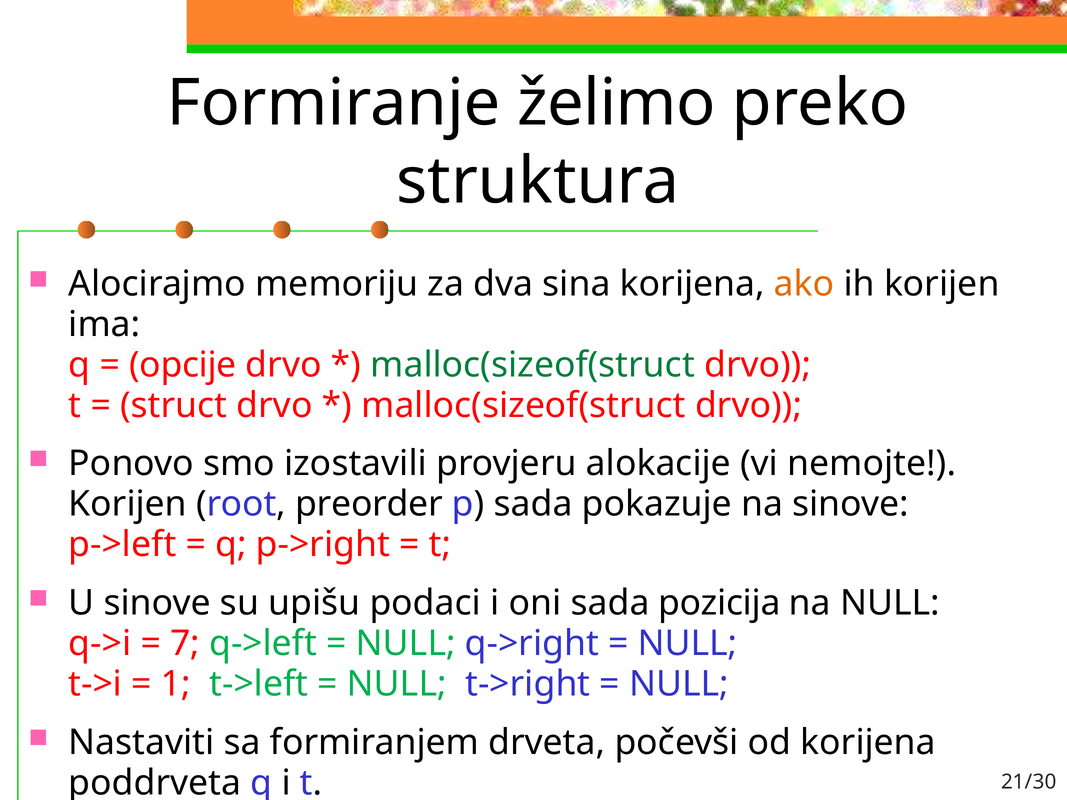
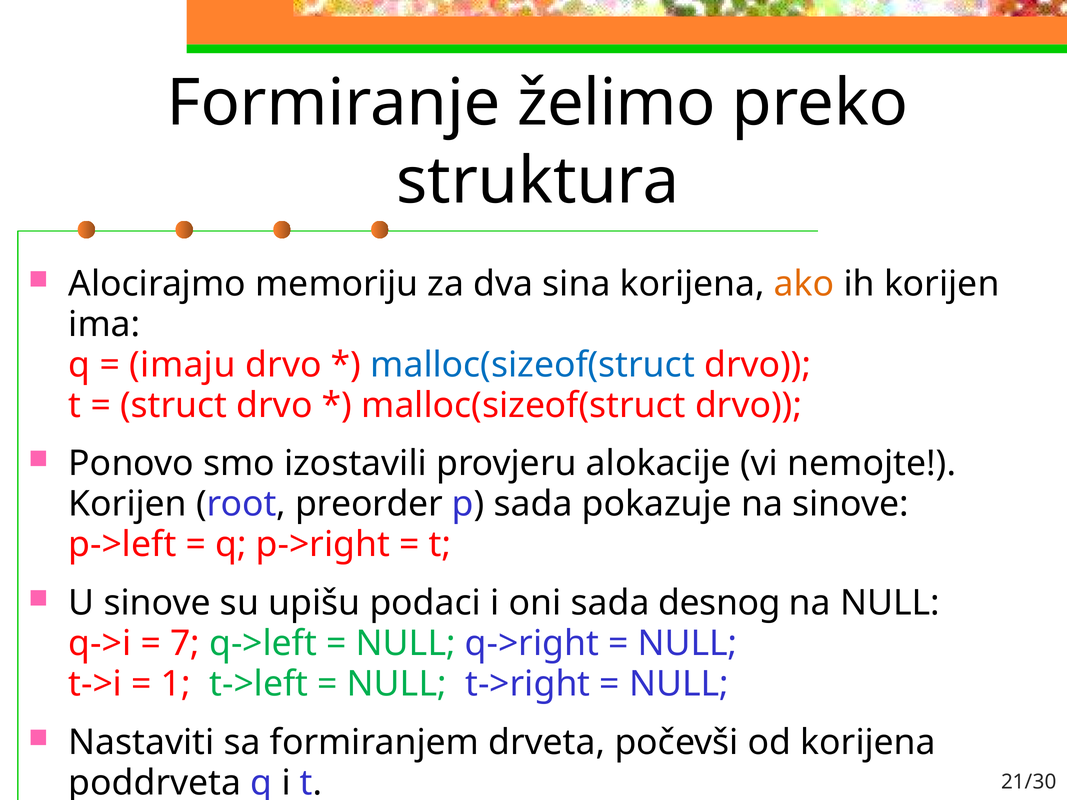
opcije: opcije -> imaju
malloc(sizeof(struct at (533, 365) colour: green -> blue
pozicija: pozicija -> desnog
